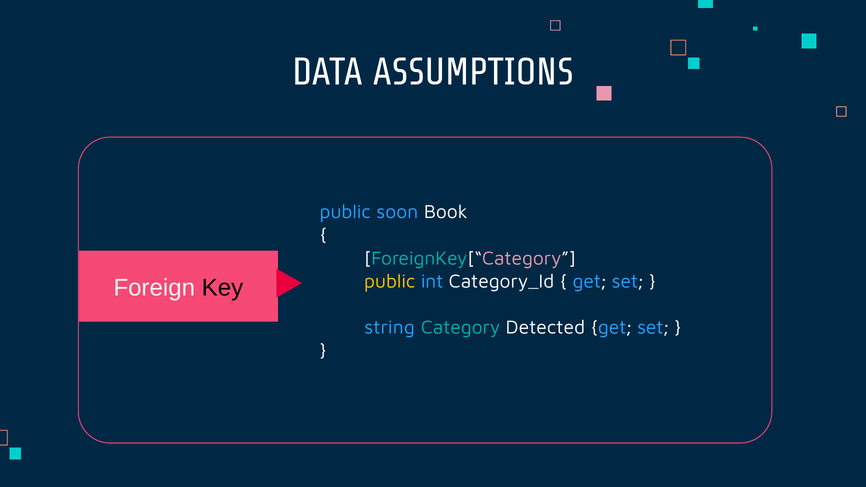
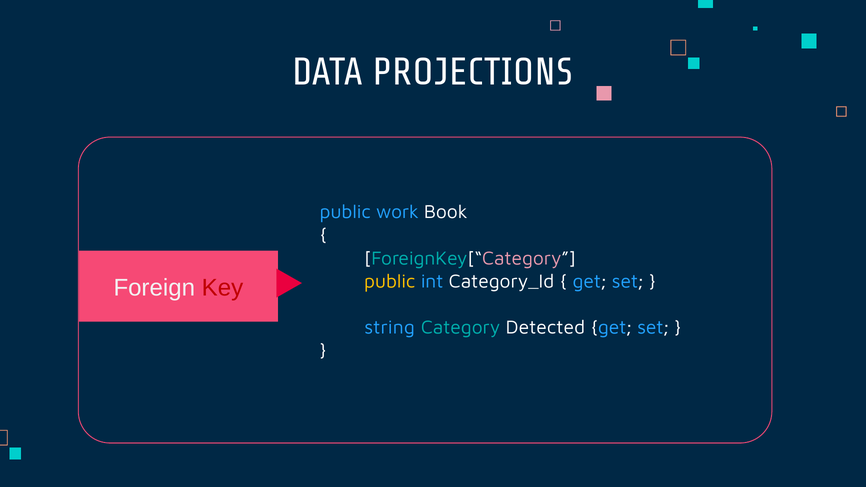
ASSUMPTIONS: ASSUMPTIONS -> PROJECTIONS
soon: soon -> work
Key colour: black -> red
